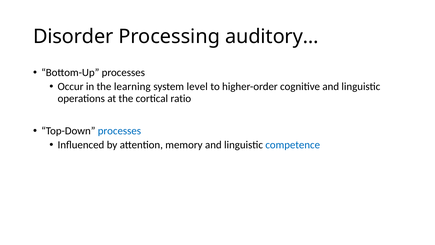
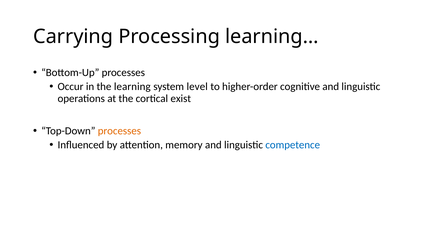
Disorder: Disorder -> Carrying
auditory…: auditory… -> learning…
ratio: ratio -> exist
processes at (119, 131) colour: blue -> orange
